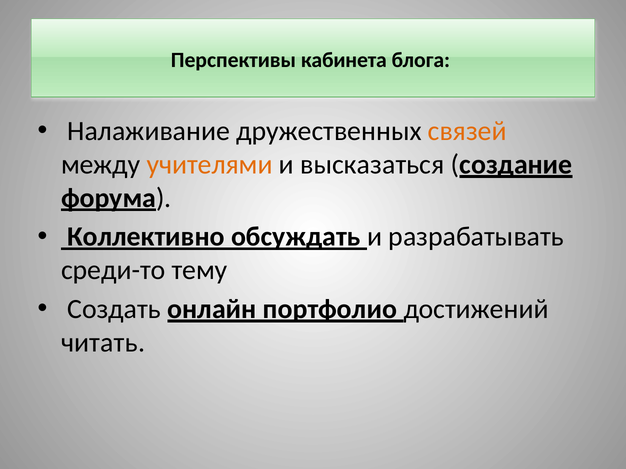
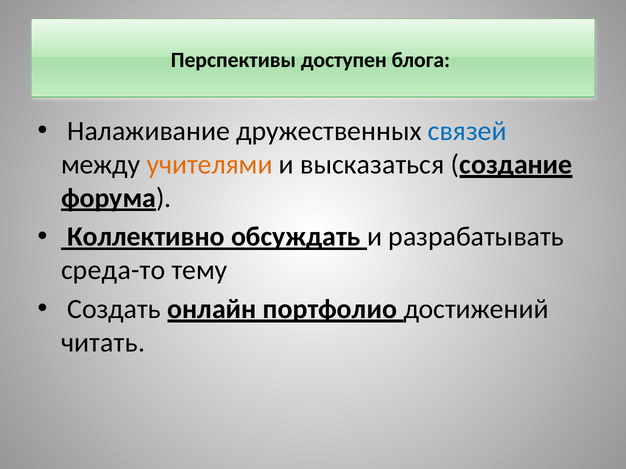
кабинета: кабинета -> доступен
связей colour: orange -> blue
среди-то: среди-то -> среда-то
